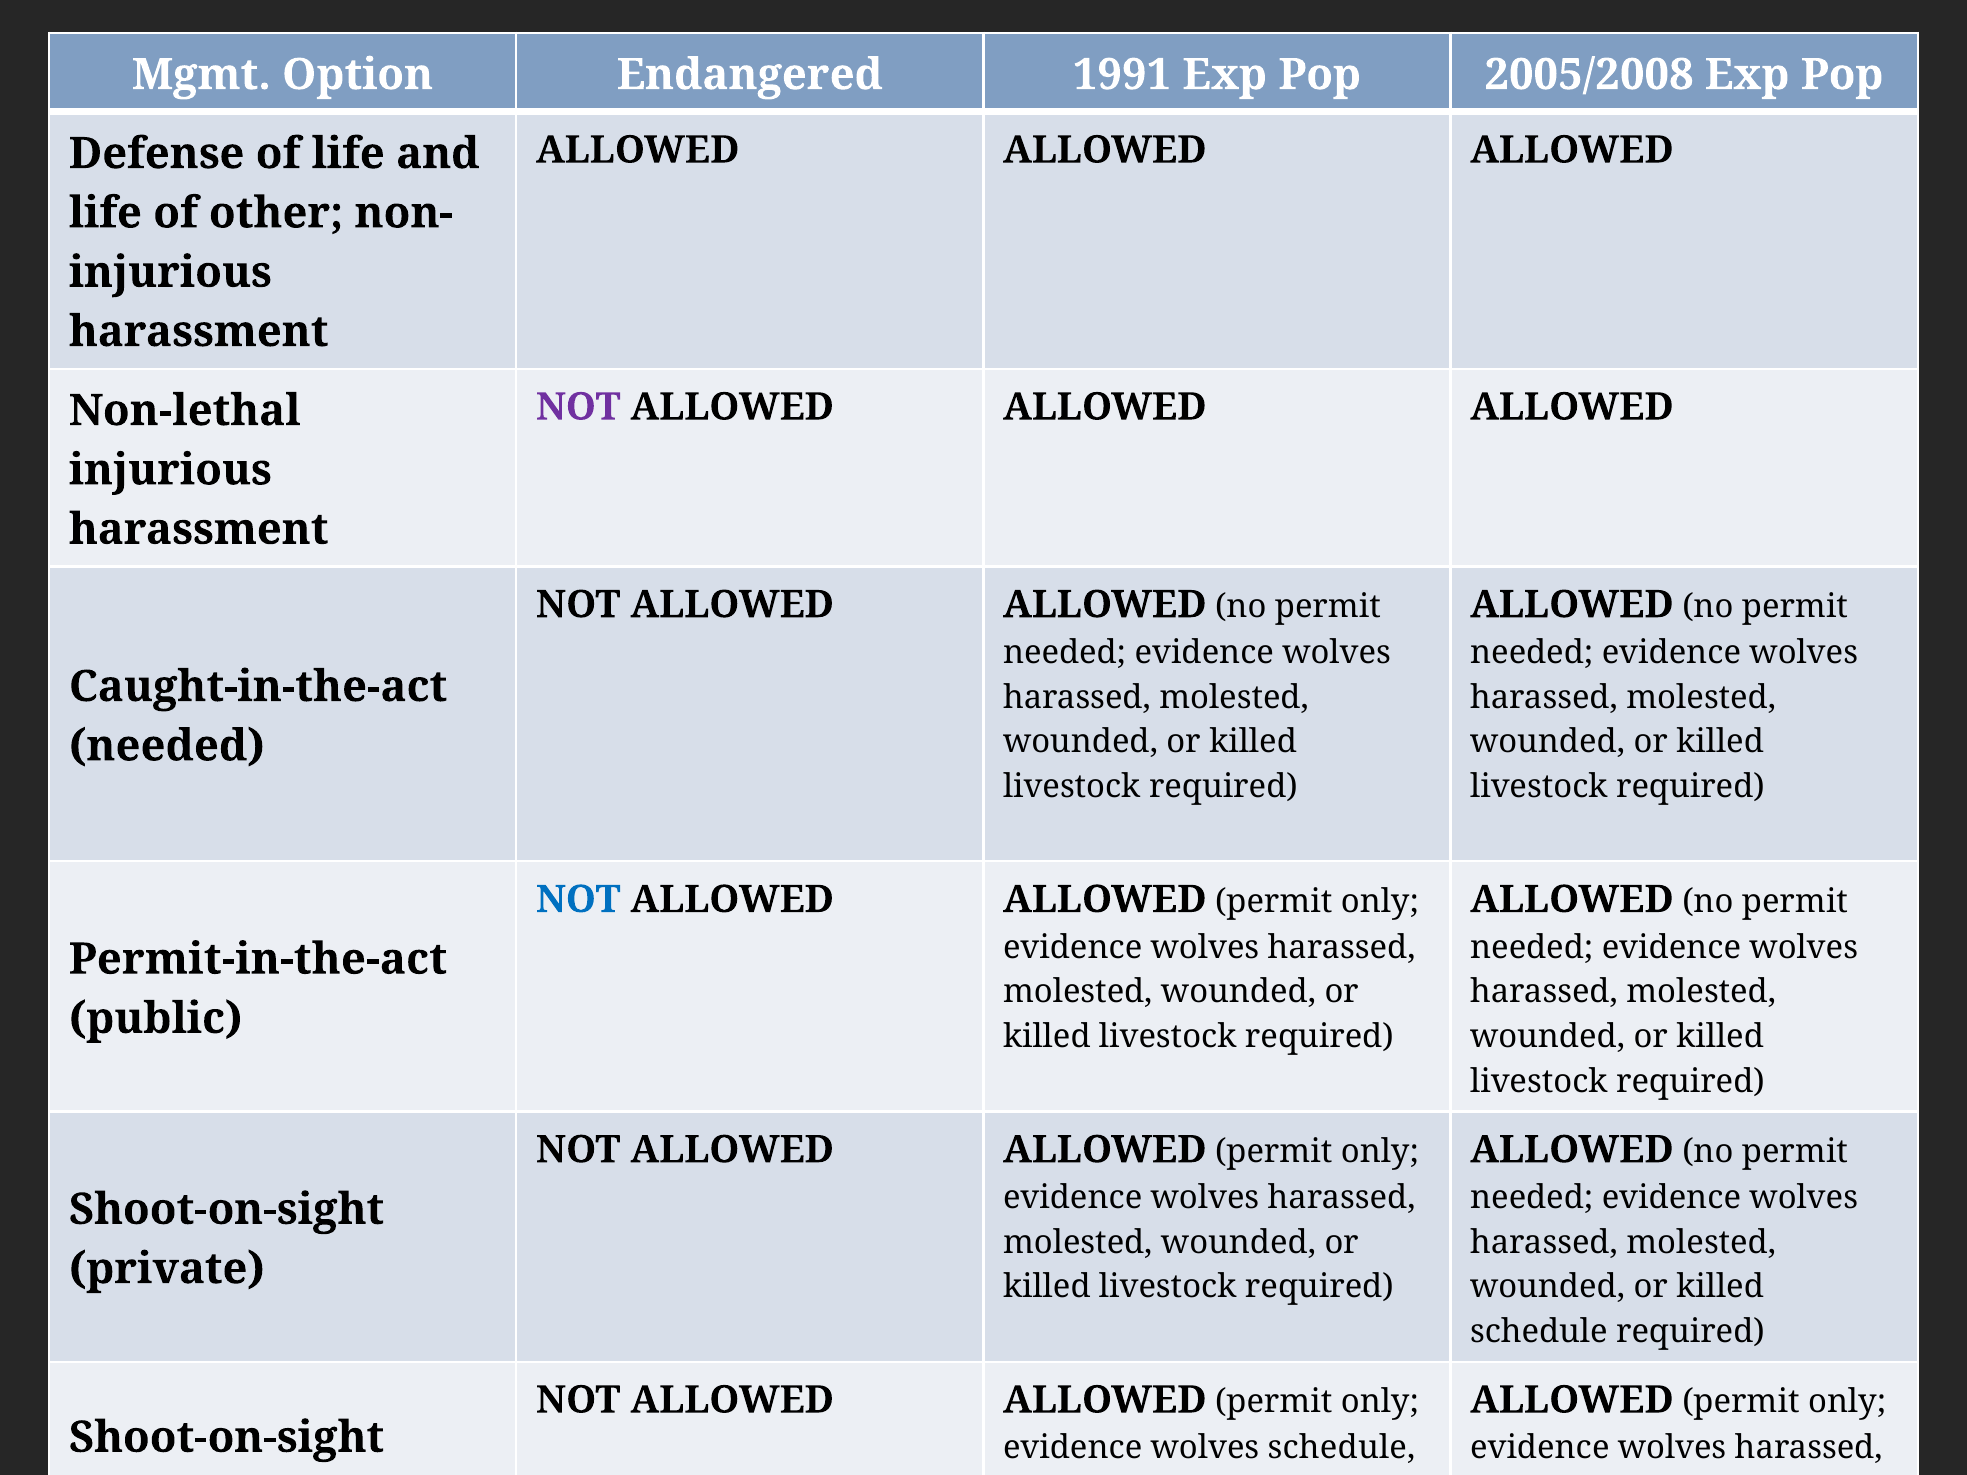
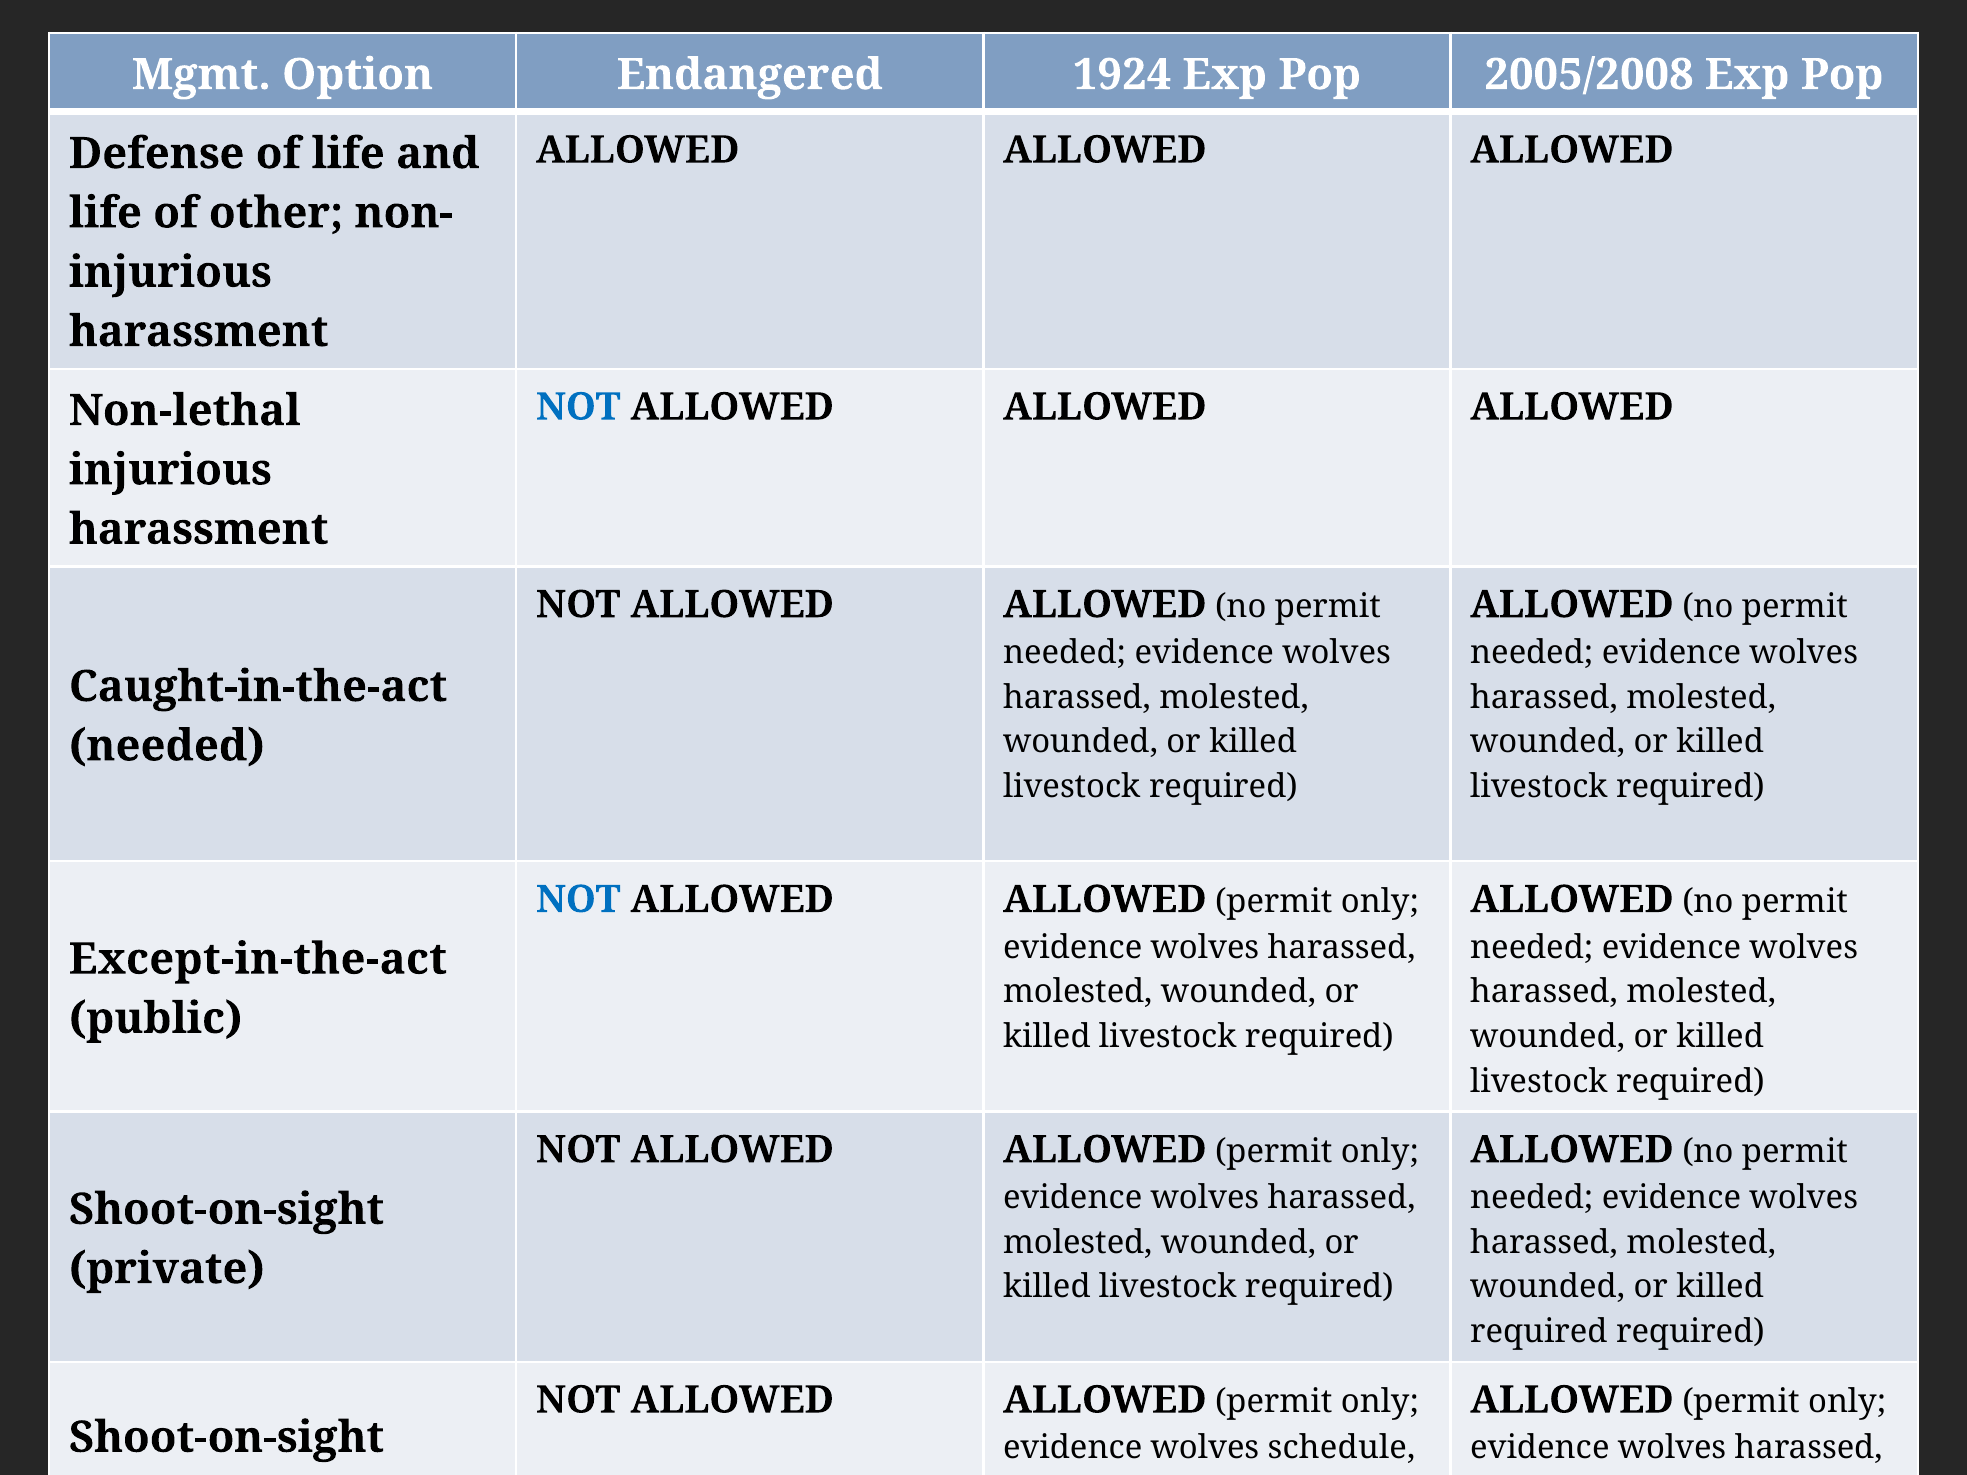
1991: 1991 -> 1924
NOT at (578, 407) colour: purple -> blue
Permit-in-the-act: Permit-in-the-act -> Except-in-the-act
schedule at (1539, 1332): schedule -> required
